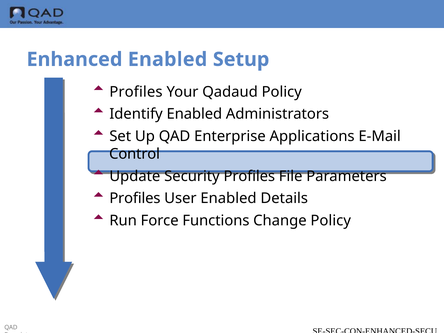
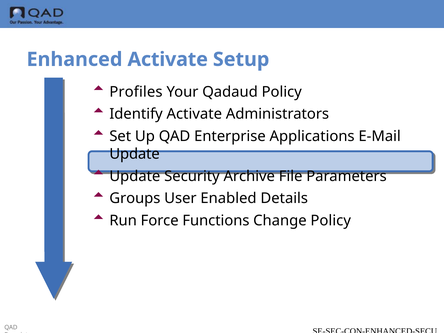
Enabled at (168, 59): Enabled -> Activate
Identify Enabled: Enabled -> Activate
Control at (135, 154): Control -> Update
Security Profiles: Profiles -> Archive
Profiles at (135, 198): Profiles -> Groups
